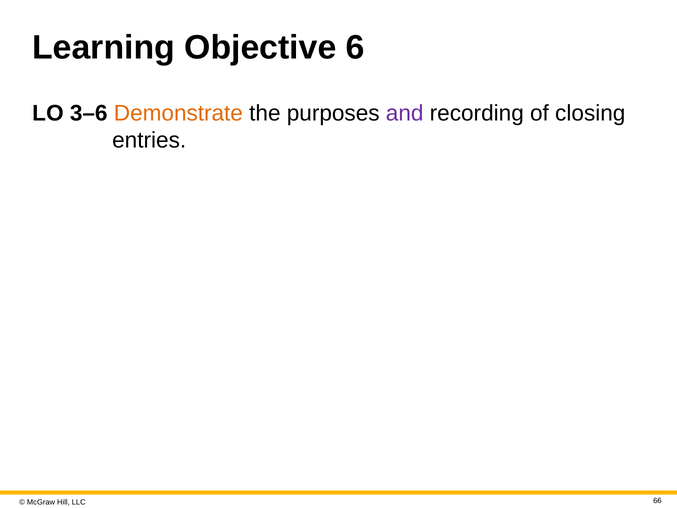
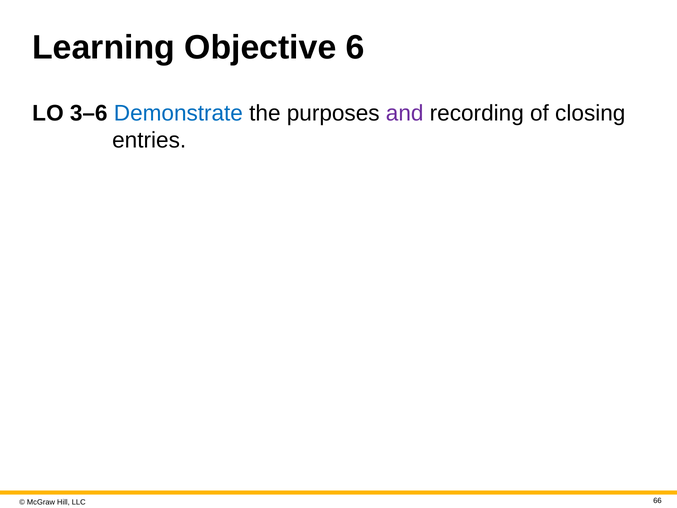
Demonstrate colour: orange -> blue
